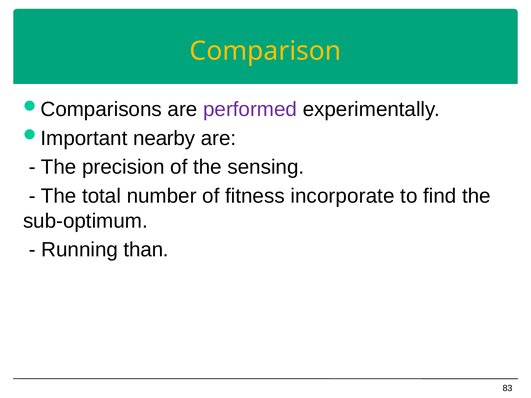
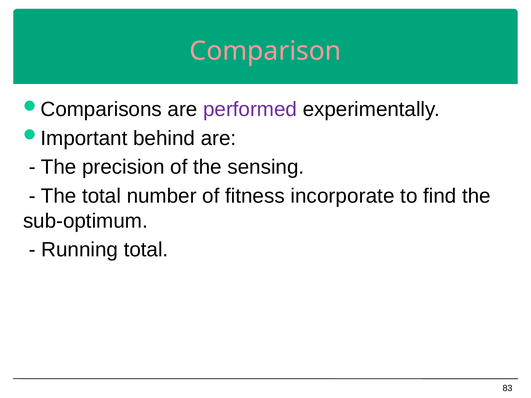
Comparison colour: yellow -> pink
nearby: nearby -> behind
Running than: than -> total
